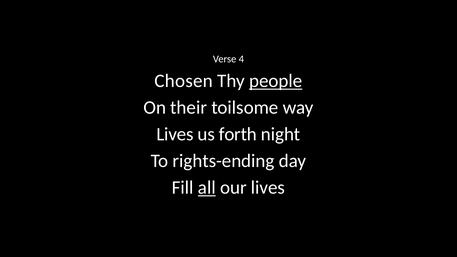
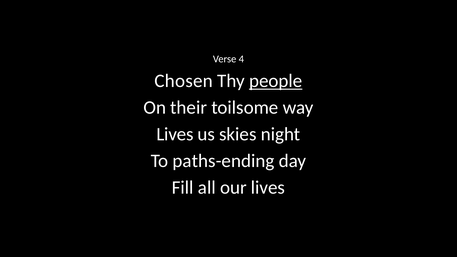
forth: forth -> skies
rights-ending: rights-ending -> paths-ending
all underline: present -> none
